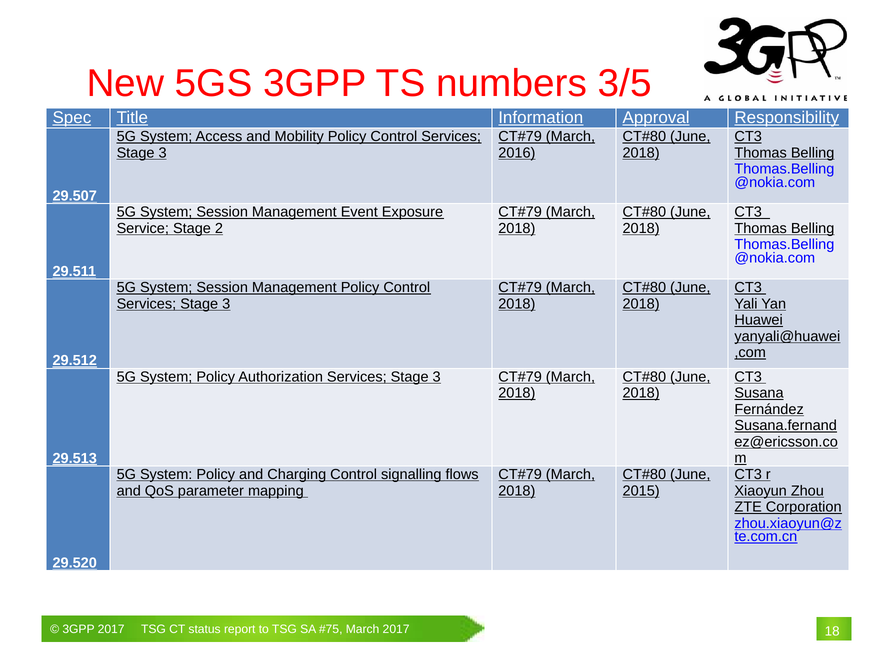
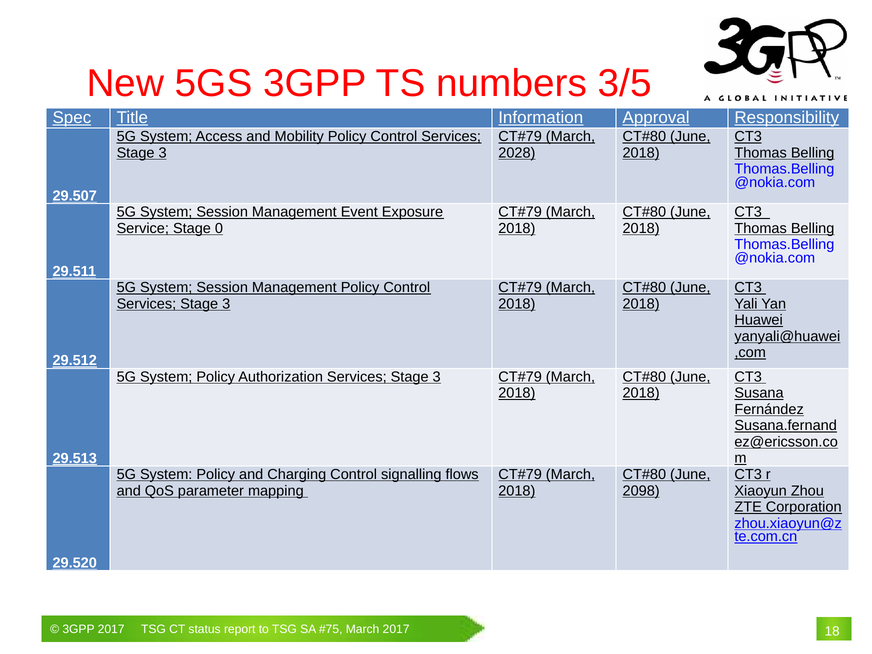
2016: 2016 -> 2028
2: 2 -> 0
2015: 2015 -> 2098
